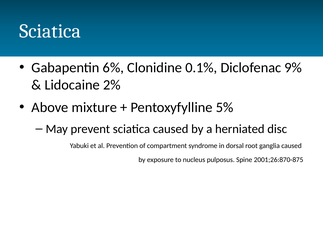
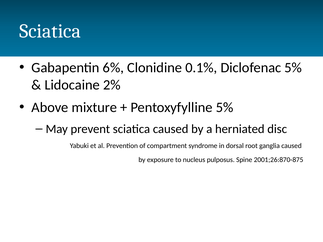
Diclofenac 9%: 9% -> 5%
